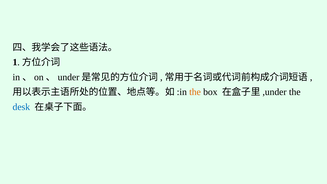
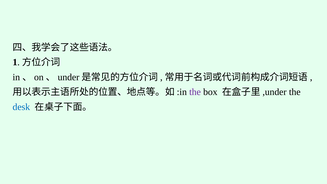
the at (195, 92) colour: orange -> purple
